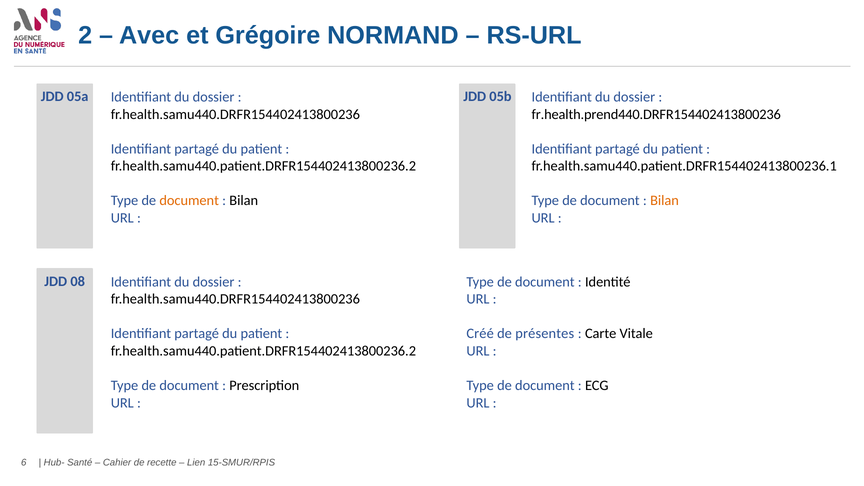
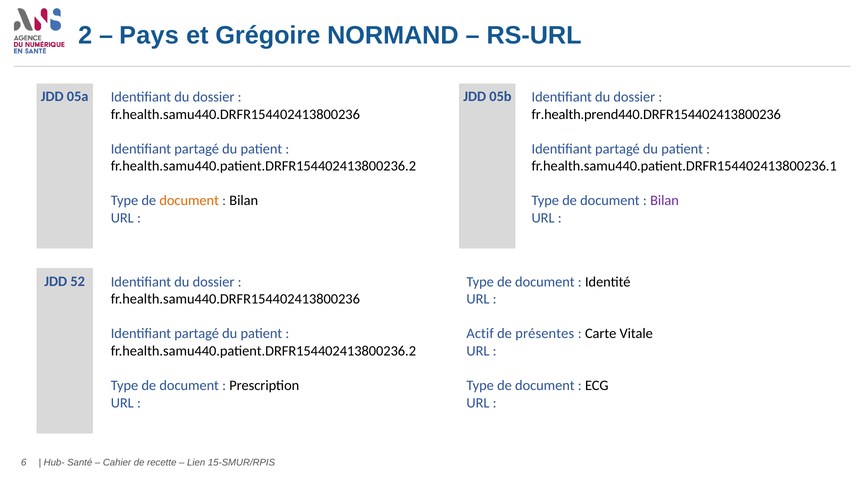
Avec: Avec -> Pays
Bilan at (665, 201) colour: orange -> purple
08: 08 -> 52
Créé: Créé -> Actif
